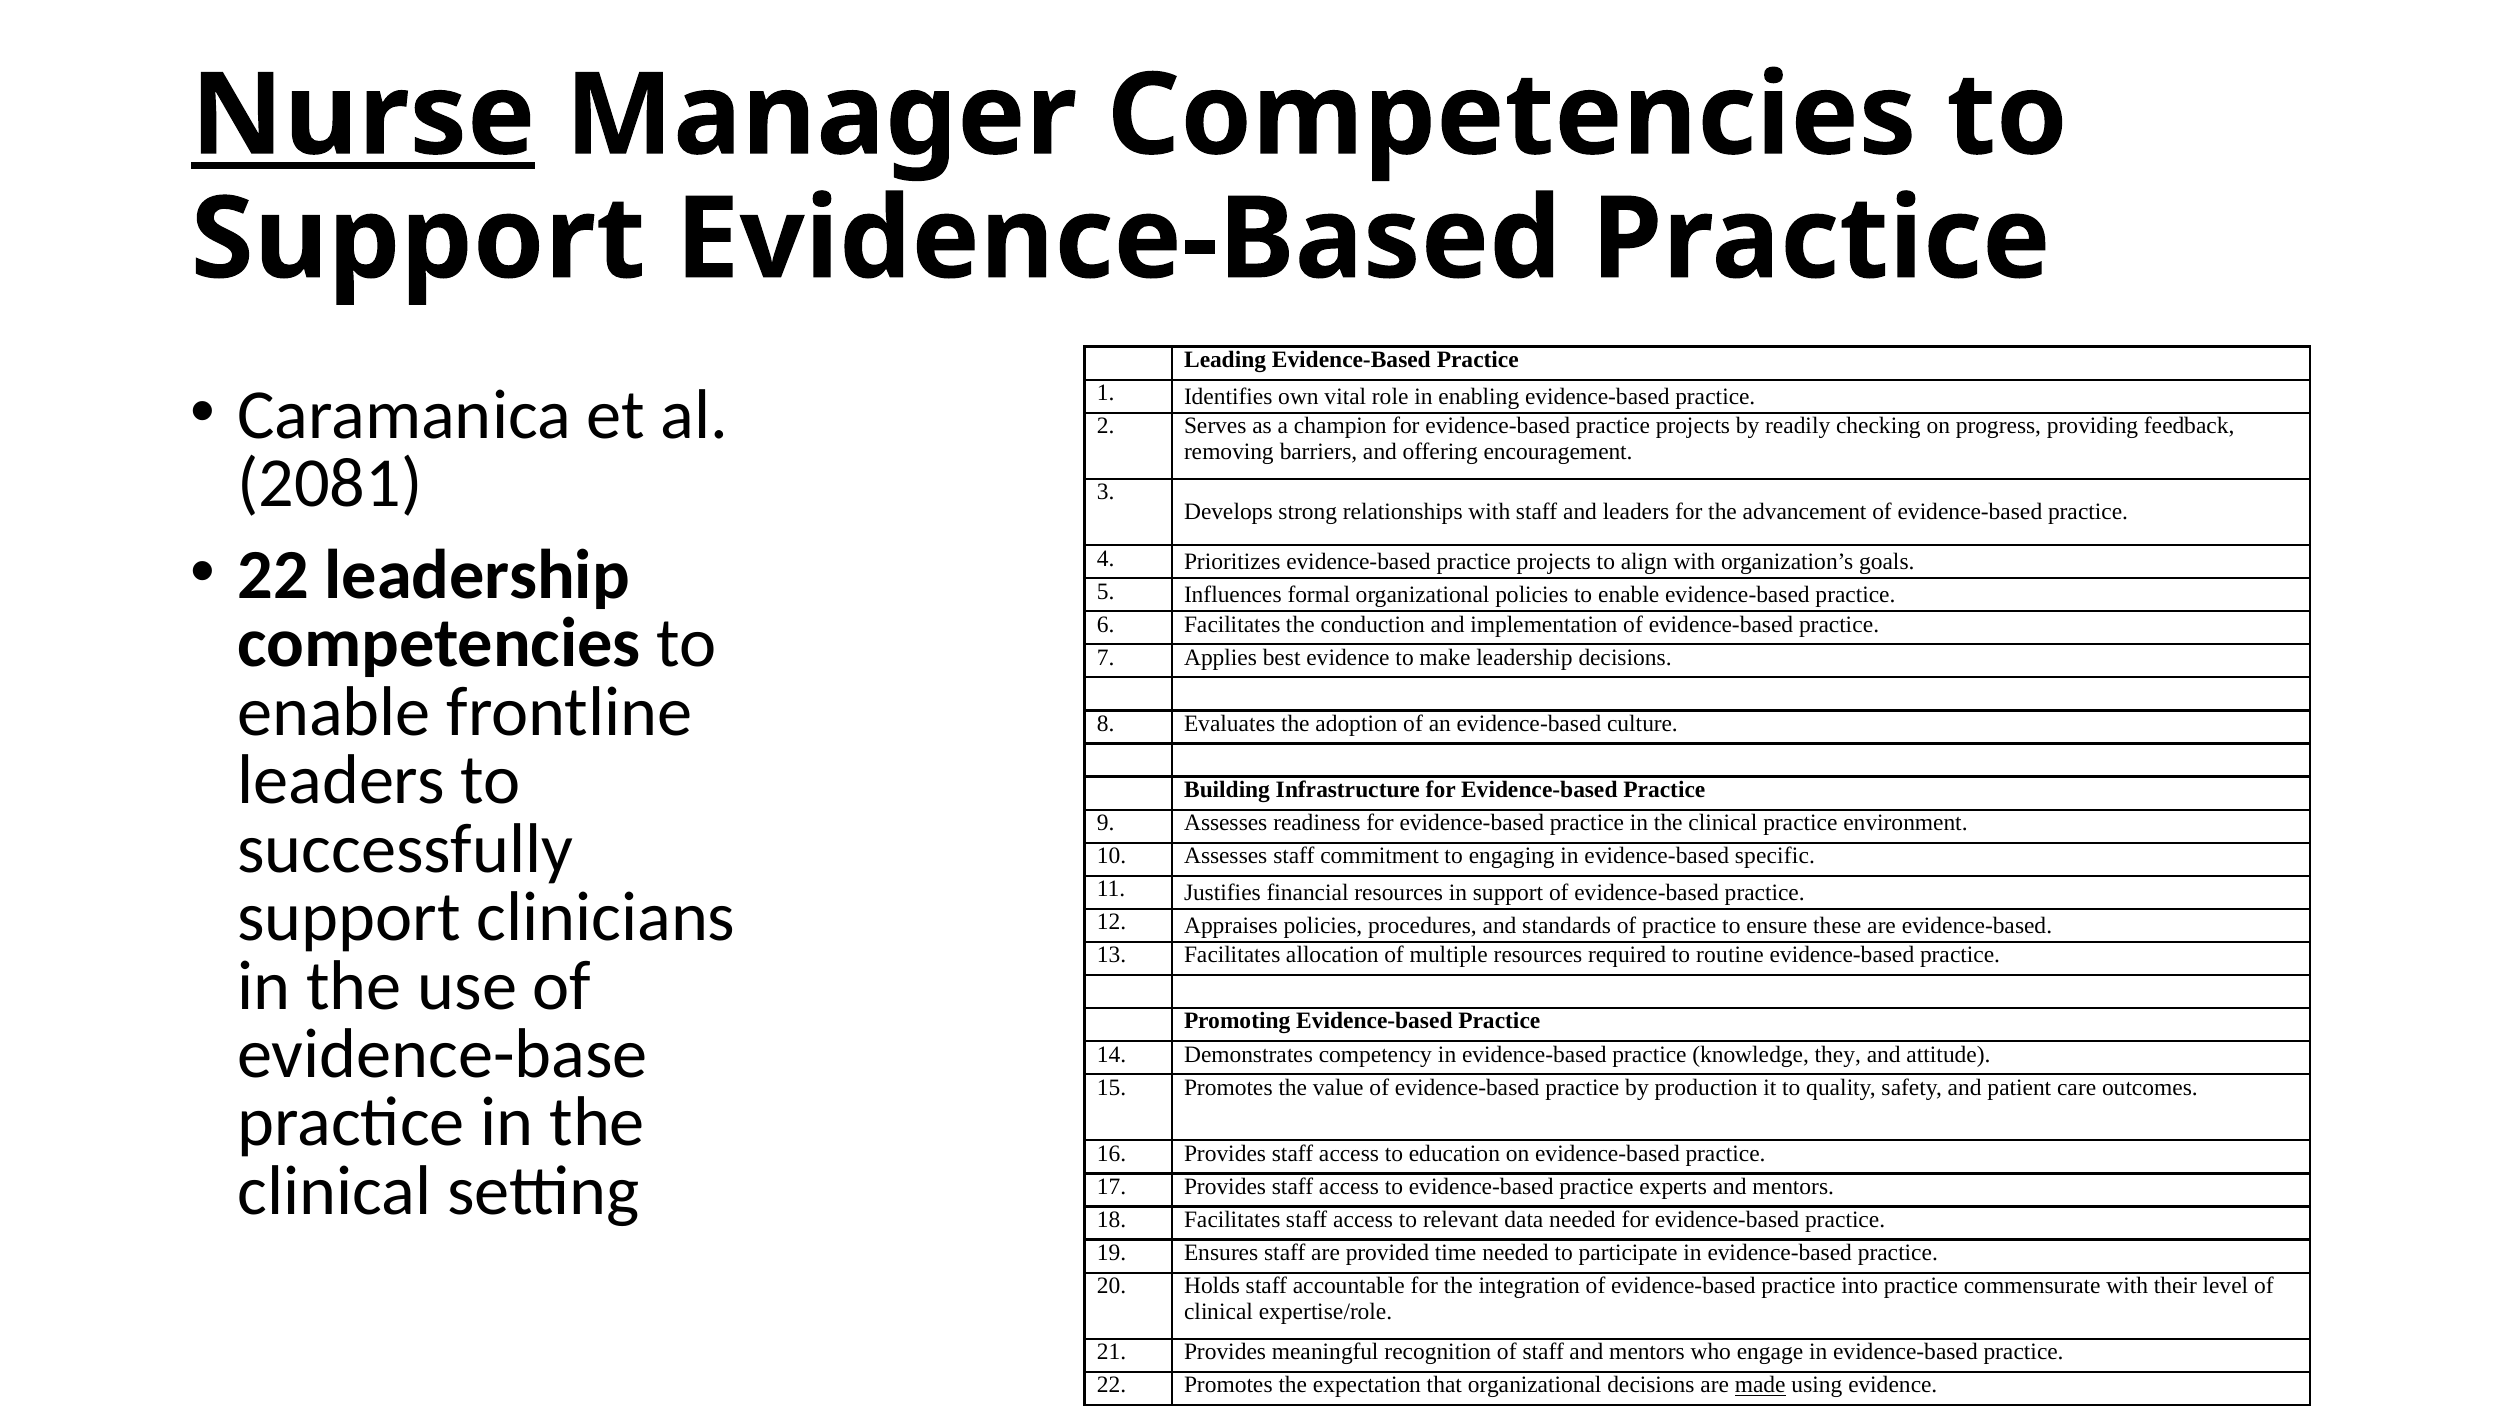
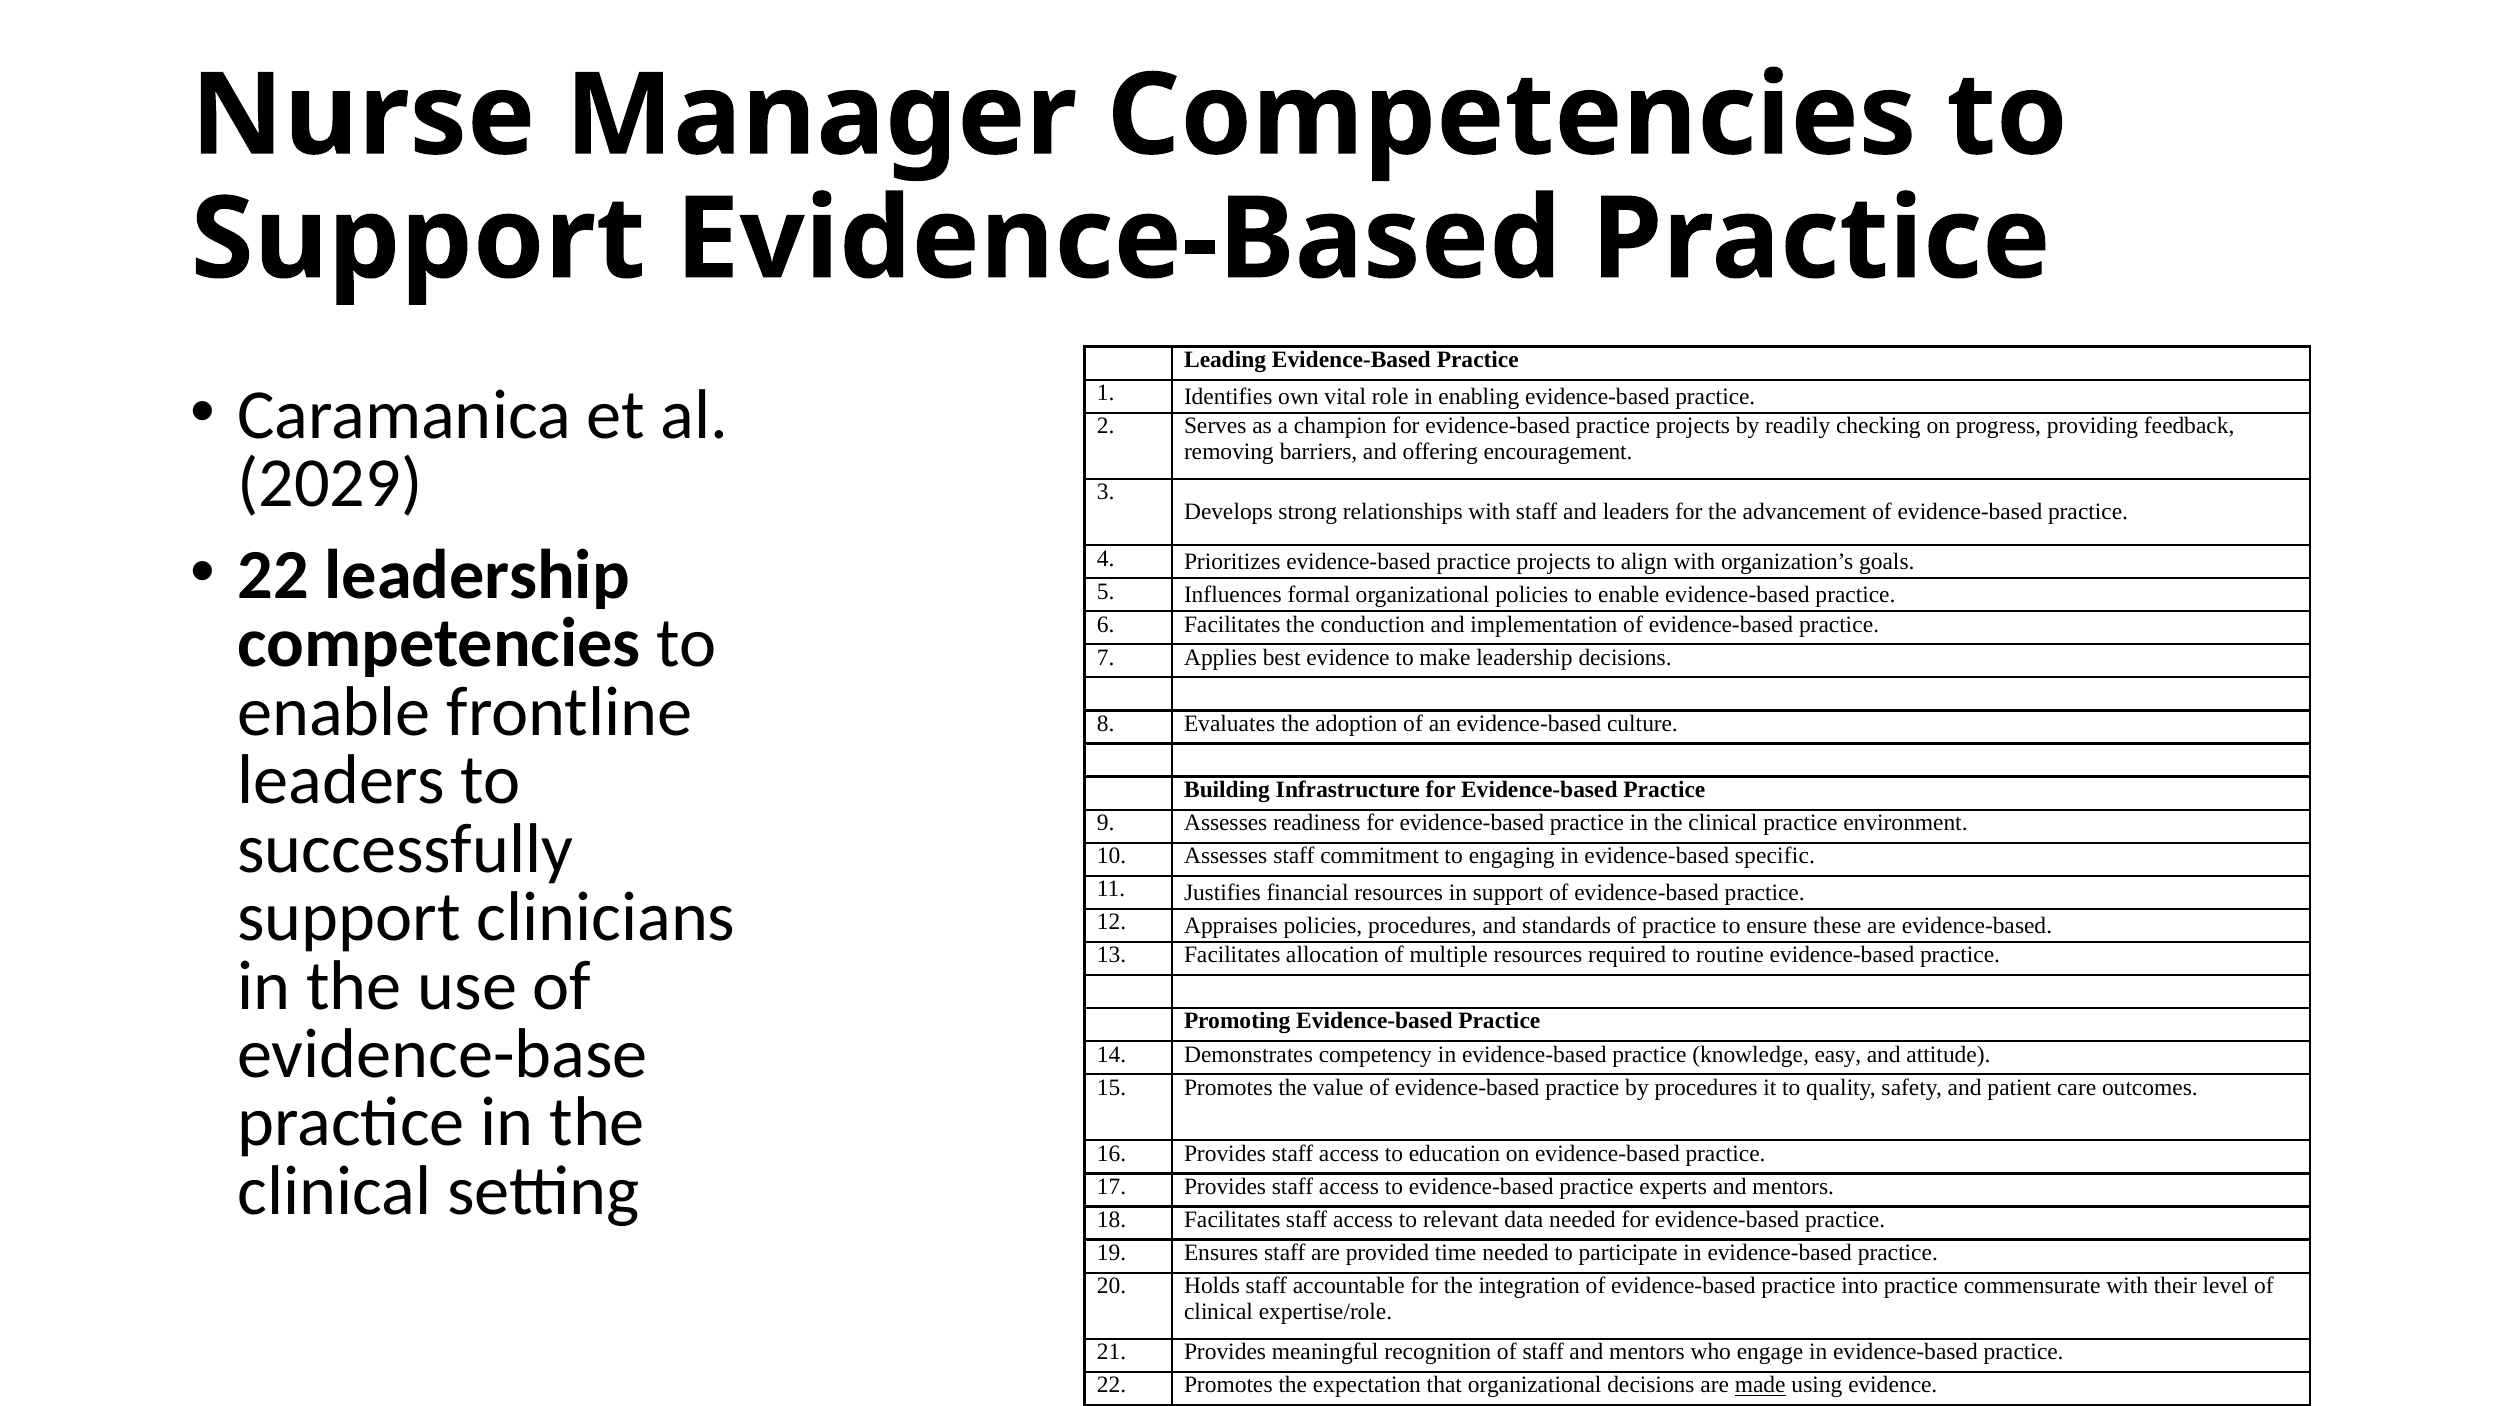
Nurse underline: present -> none
2081: 2081 -> 2029
they: they -> easy
by production: production -> procedures
